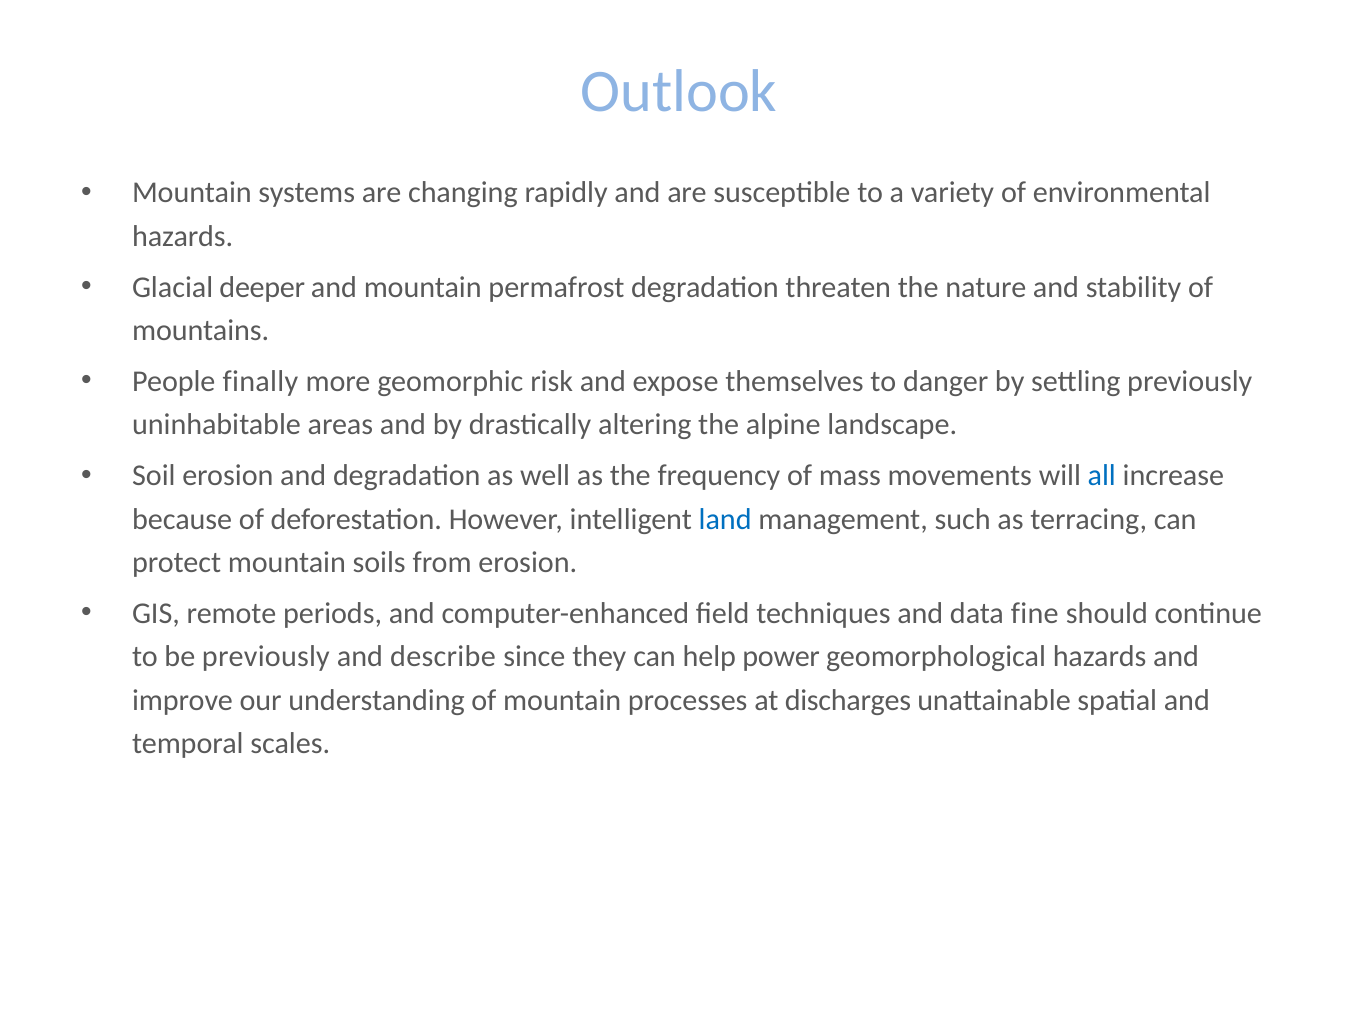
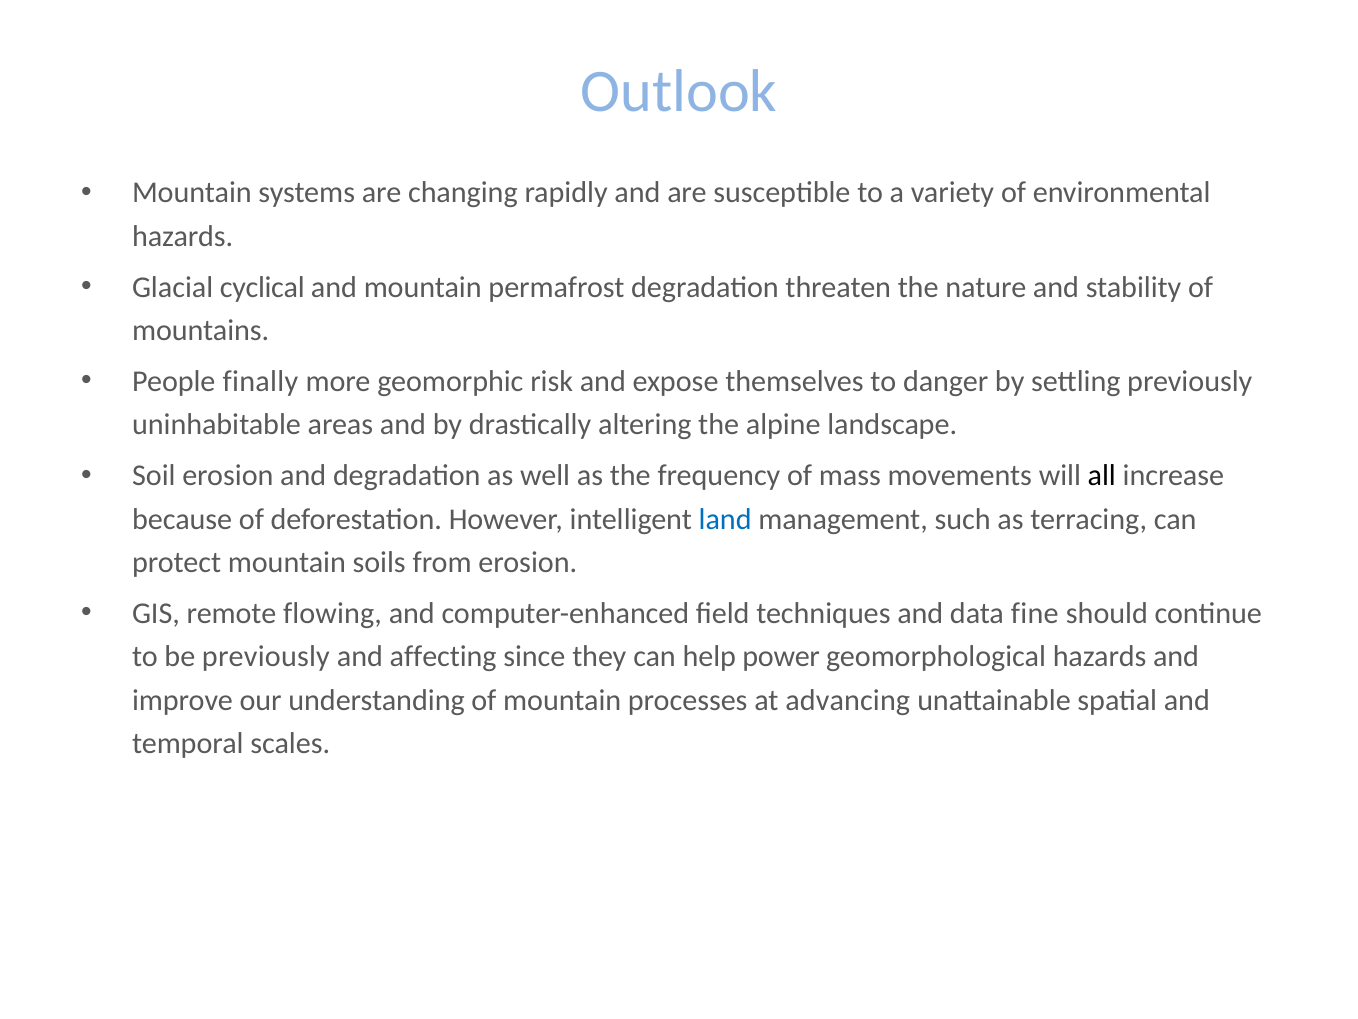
deeper: deeper -> cyclical
all colour: blue -> black
periods: periods -> flowing
describe: describe -> affecting
discharges: discharges -> advancing
